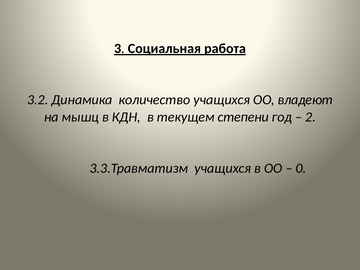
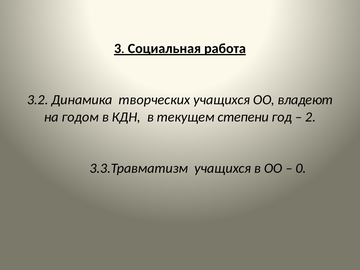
количество: количество -> творческих
мышц: мышц -> годом
